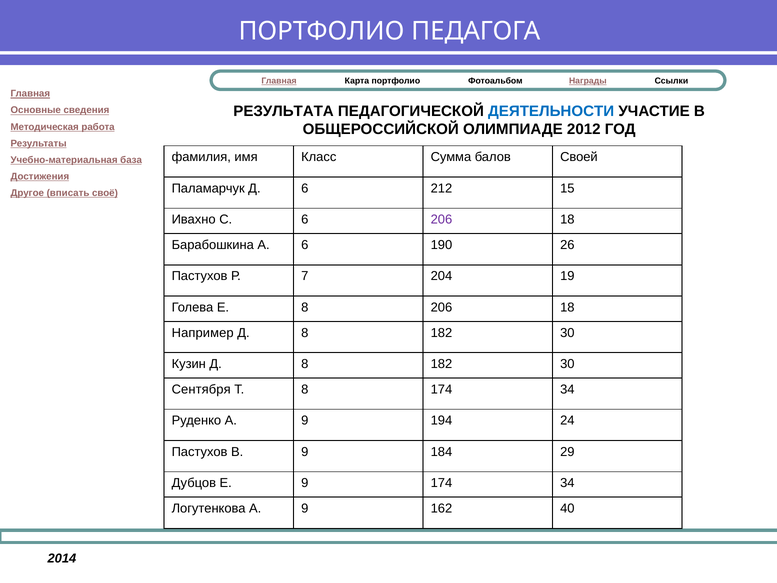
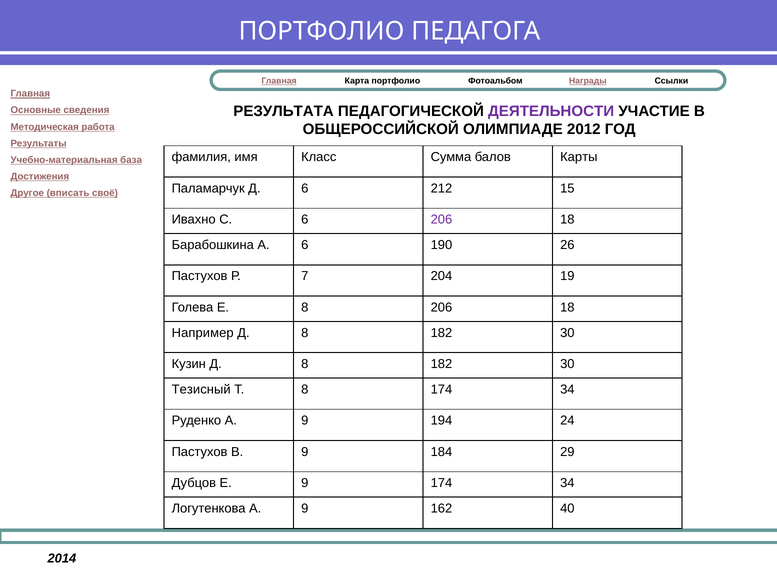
ДЕЯТЕЛЬНОСТИ colour: blue -> purple
Своей: Своей -> Карты
Сентября: Сентября -> Тезисный
